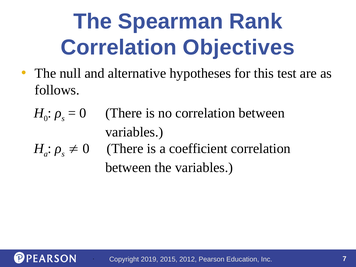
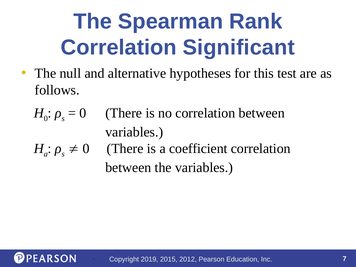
Objectives: Objectives -> Significant
